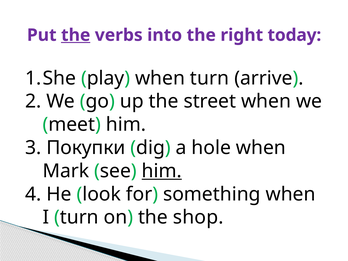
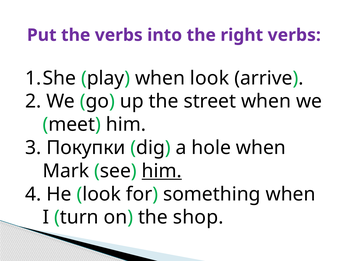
the at (76, 35) underline: present -> none
right today: today -> verbs
when turn: turn -> look
